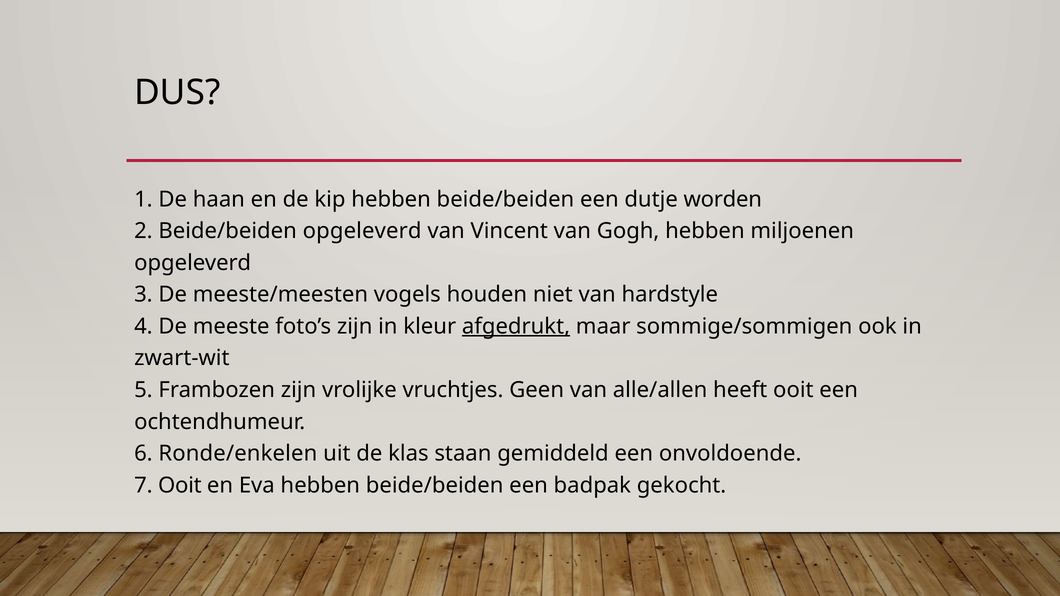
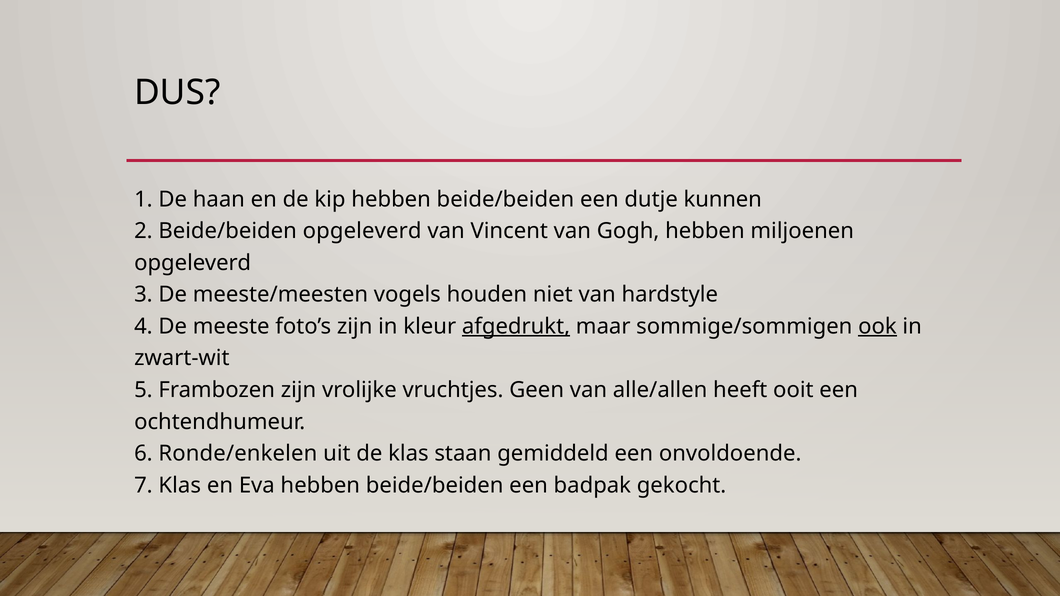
worden: worden -> kunnen
ook underline: none -> present
7 Ooit: Ooit -> Klas
